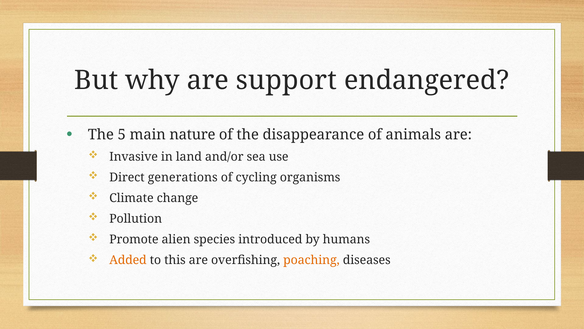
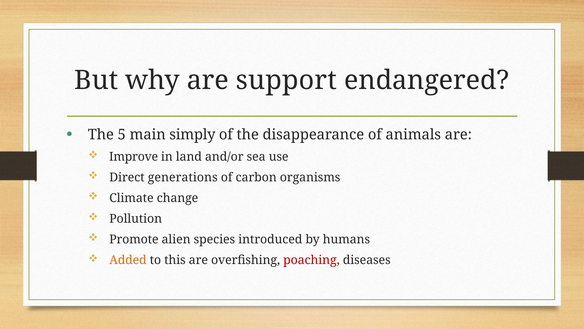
nature: nature -> simply
Invasive: Invasive -> Improve
cycling: cycling -> carbon
poaching colour: orange -> red
